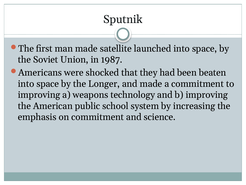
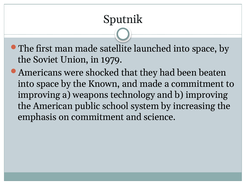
1987: 1987 -> 1979
Longer: Longer -> Known
